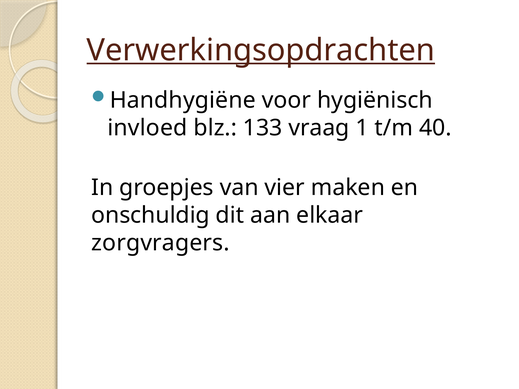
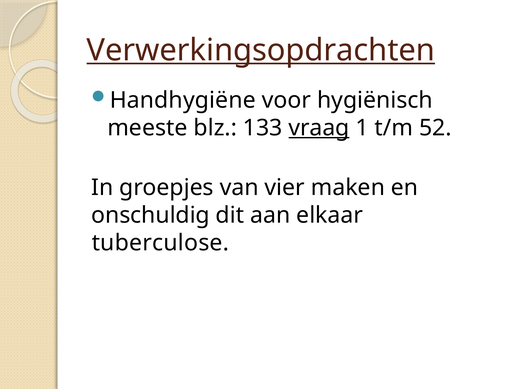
invloed: invloed -> meeste
vraag underline: none -> present
40: 40 -> 52
zorgvragers: zorgvragers -> tuberculose
